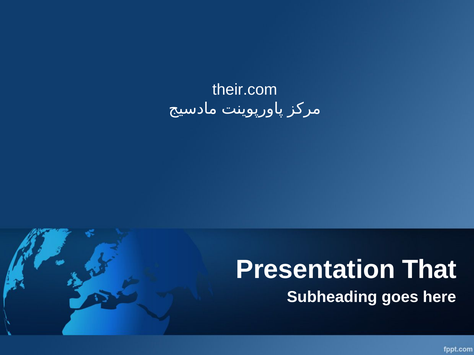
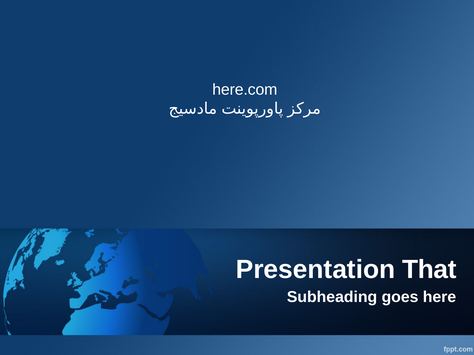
their.com: their.com -> here.com
